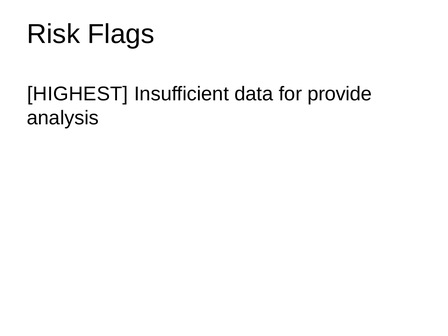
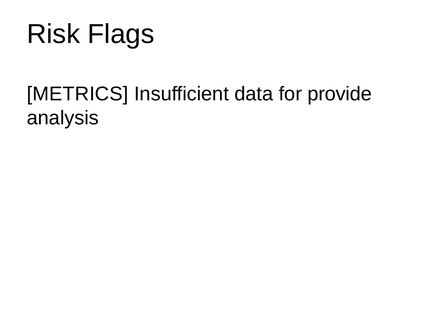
HIGHEST: HIGHEST -> METRICS
